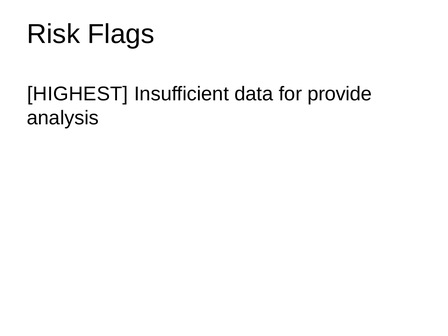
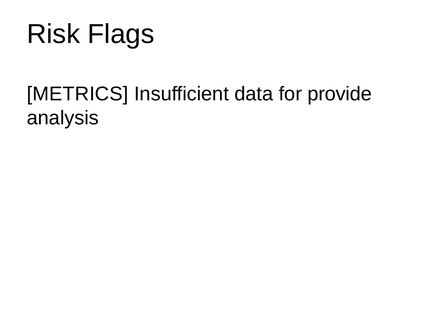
HIGHEST: HIGHEST -> METRICS
